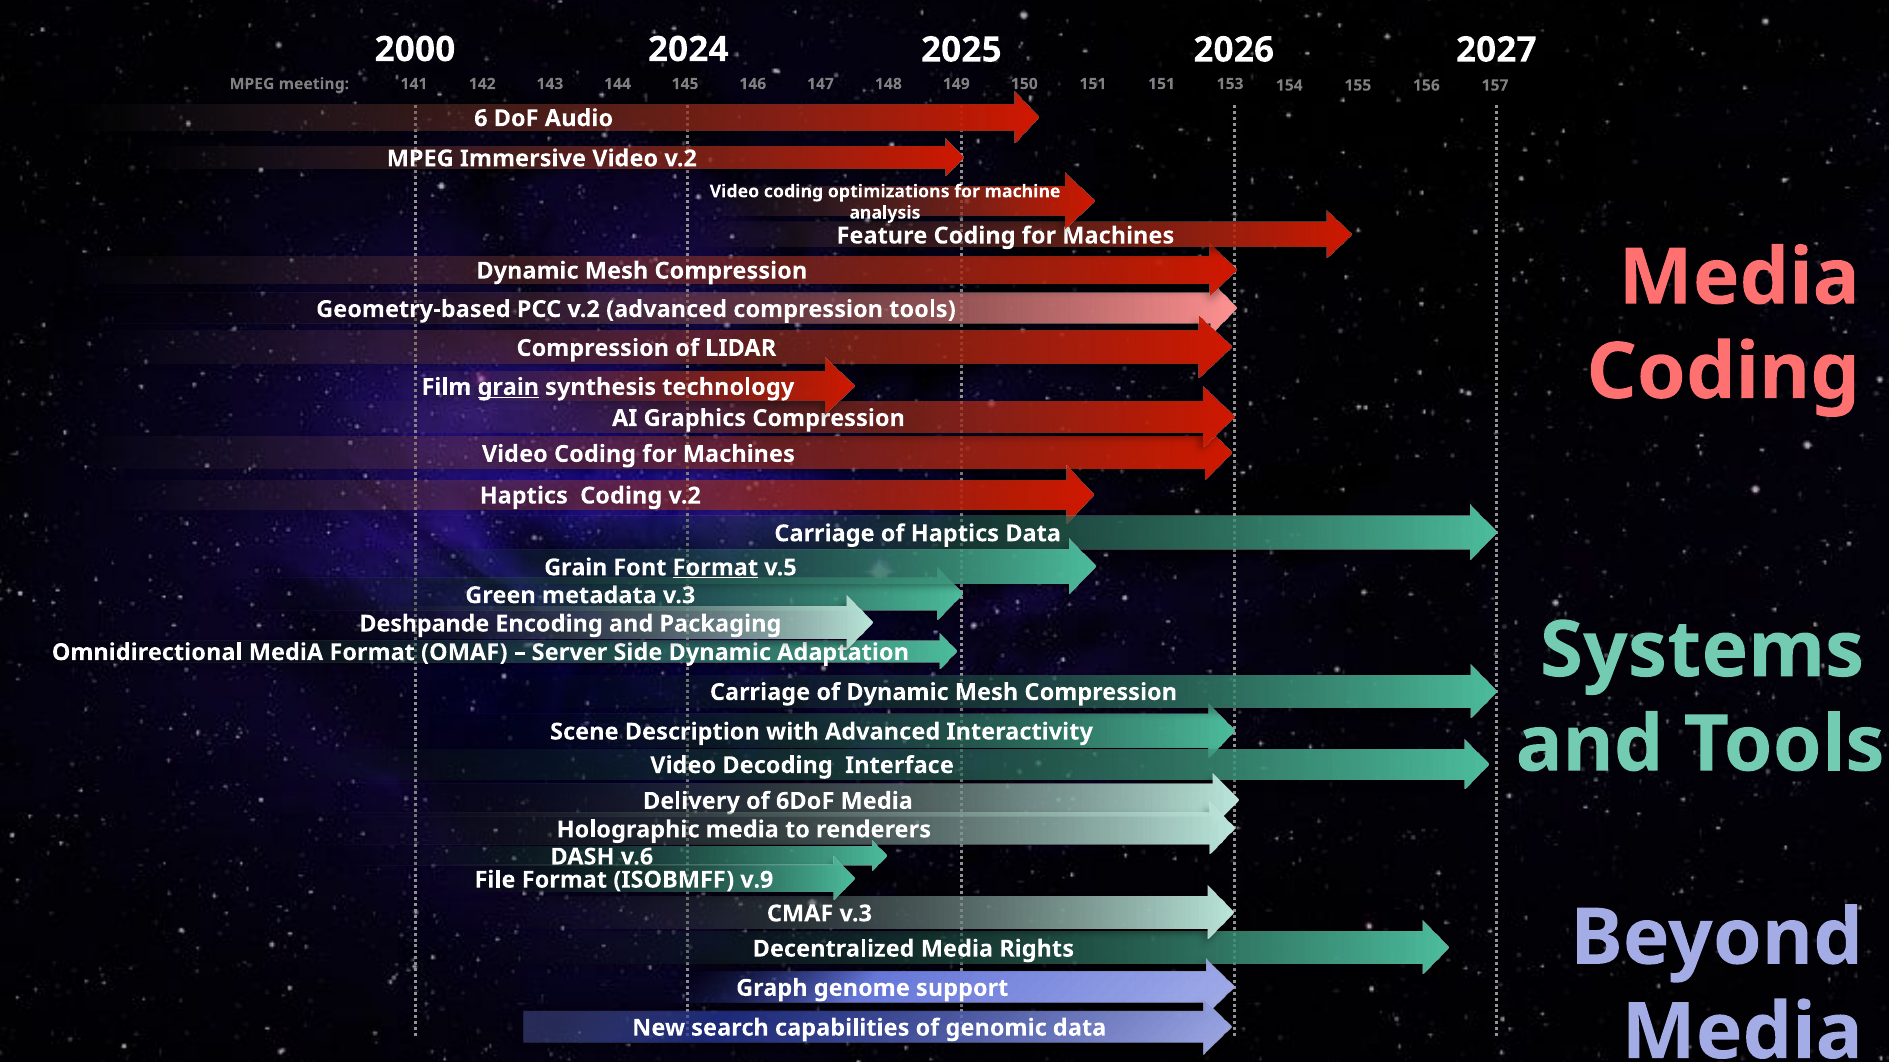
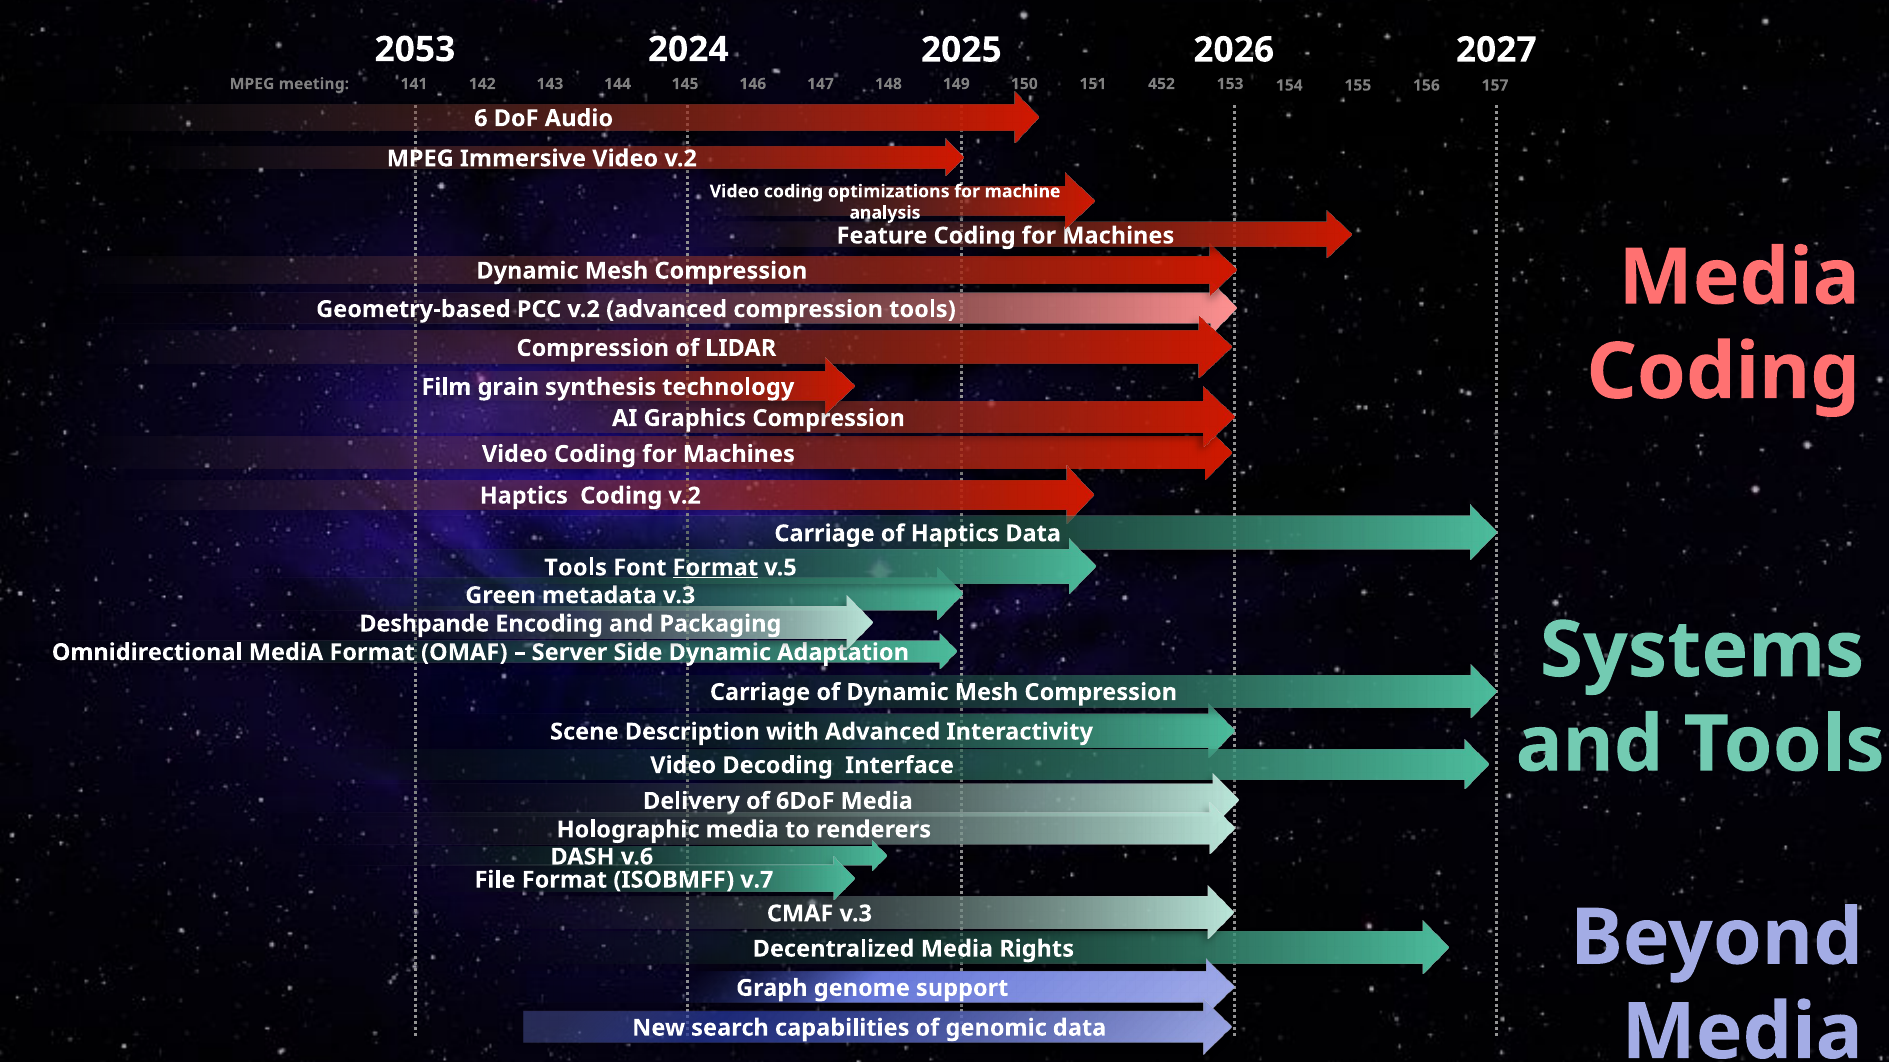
2000: 2000 -> 2053
151 151: 151 -> 452
grain at (508, 387) underline: present -> none
Grain at (576, 568): Grain -> Tools
v.9: v.9 -> v.7
